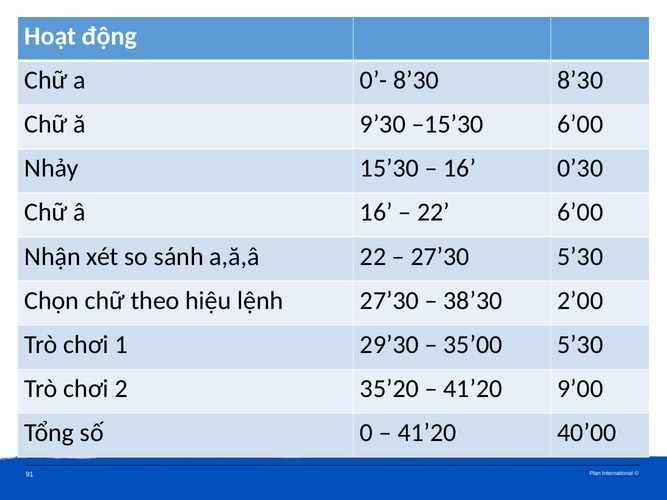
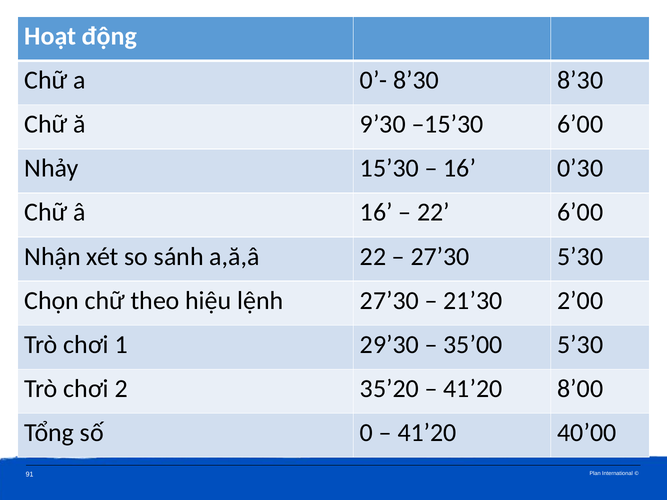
38’30: 38’30 -> 21’30
9’00: 9’00 -> 8’00
